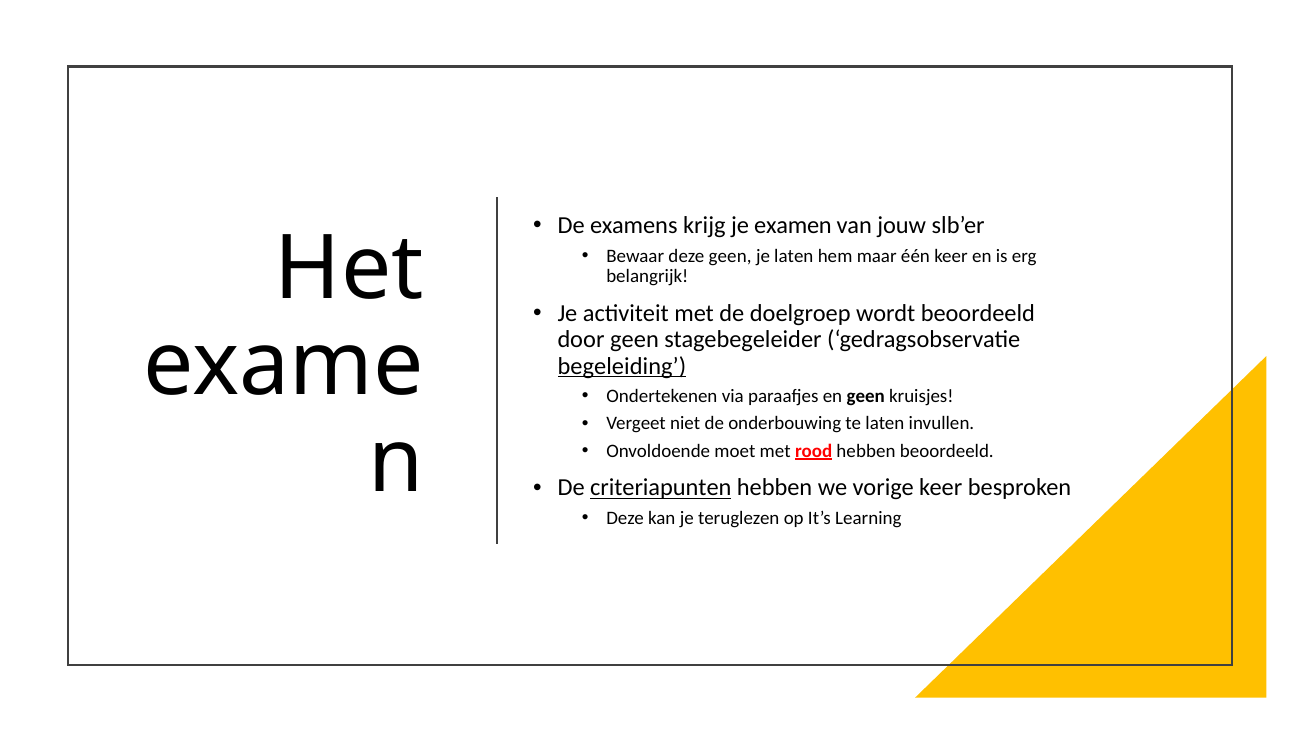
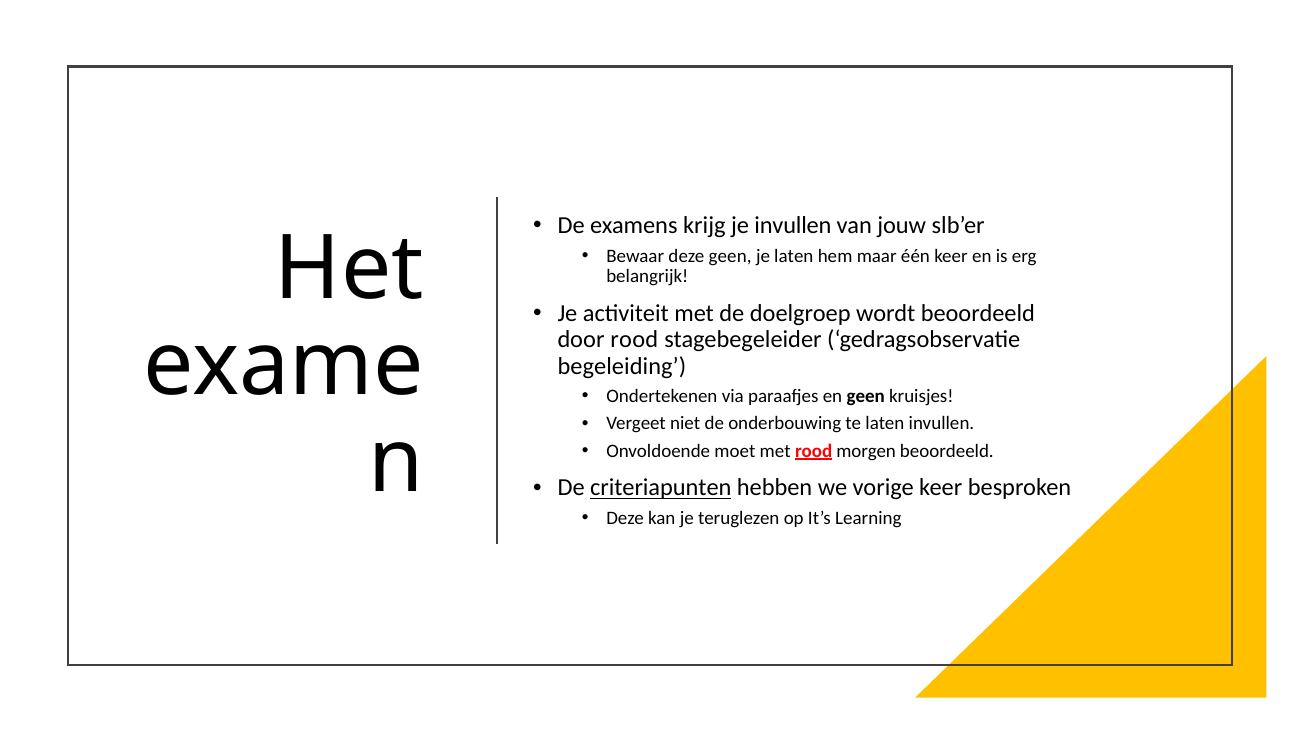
je examen: examen -> invullen
door geen: geen -> rood
begeleiding underline: present -> none
rood hebben: hebben -> morgen
